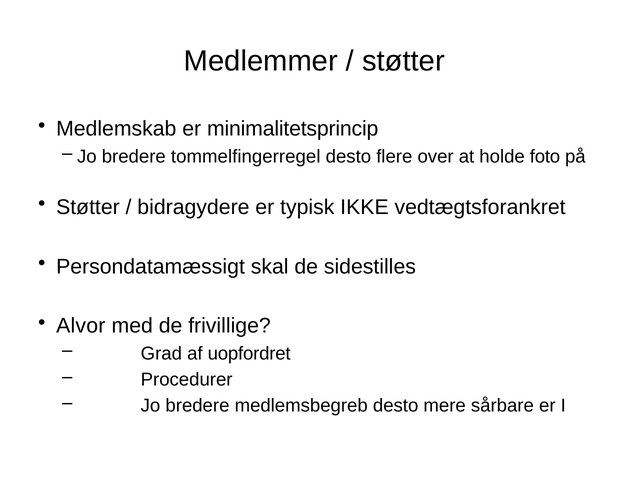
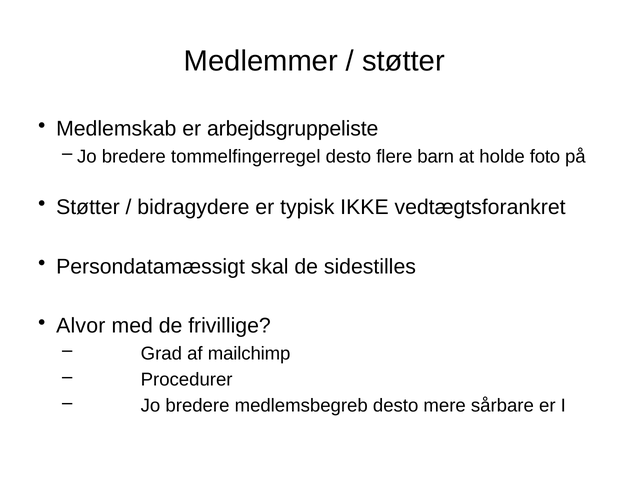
minimalitetsprincip: minimalitetsprincip -> arbejdsgruppeliste
over: over -> barn
uopfordret: uopfordret -> mailchimp
